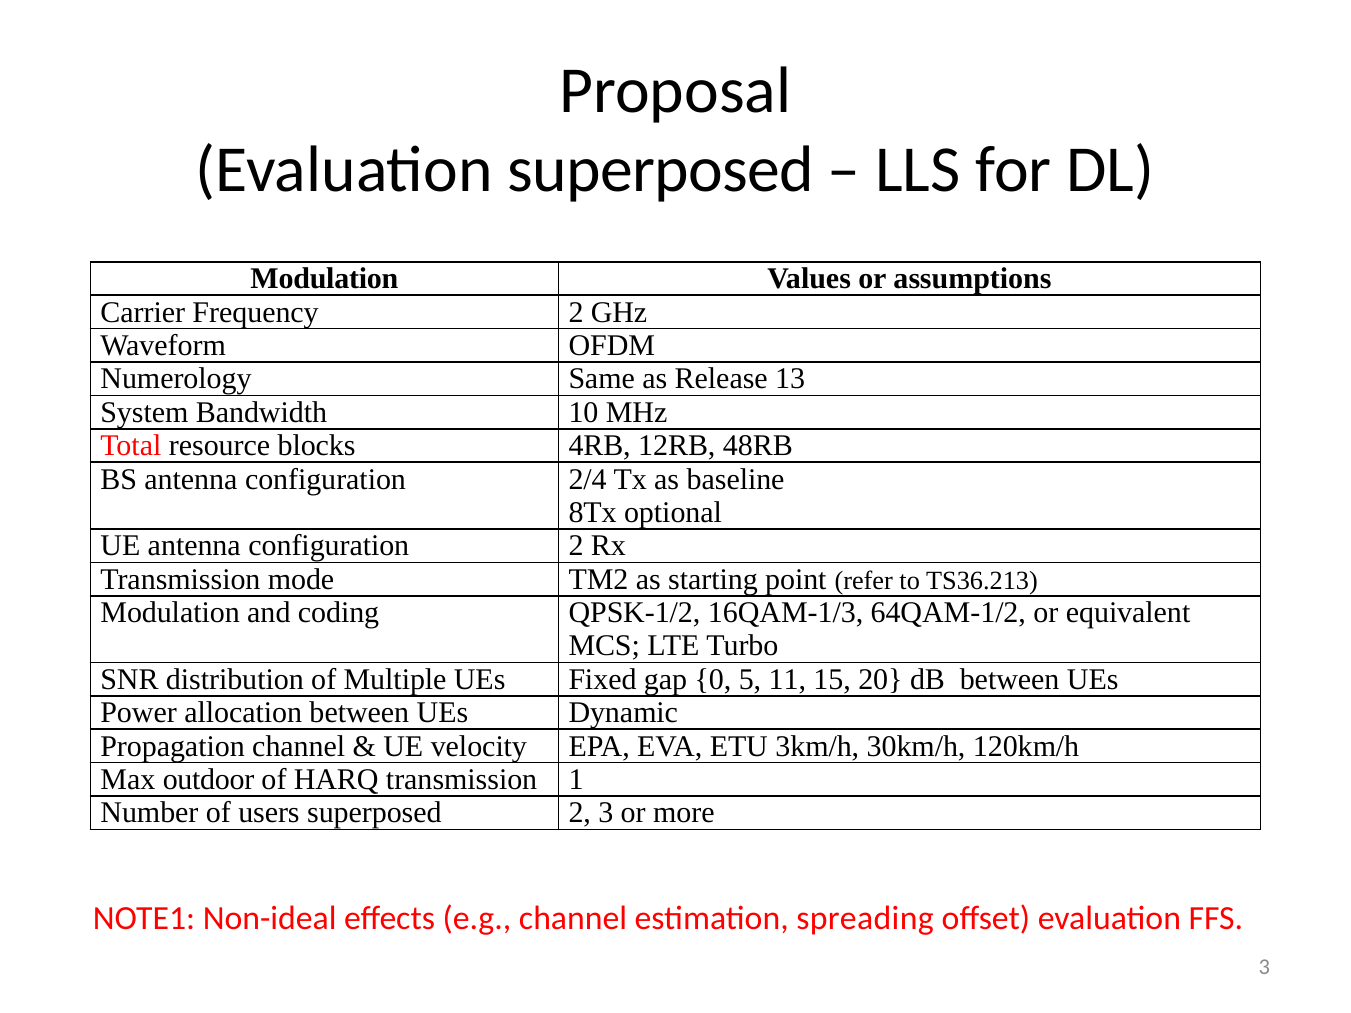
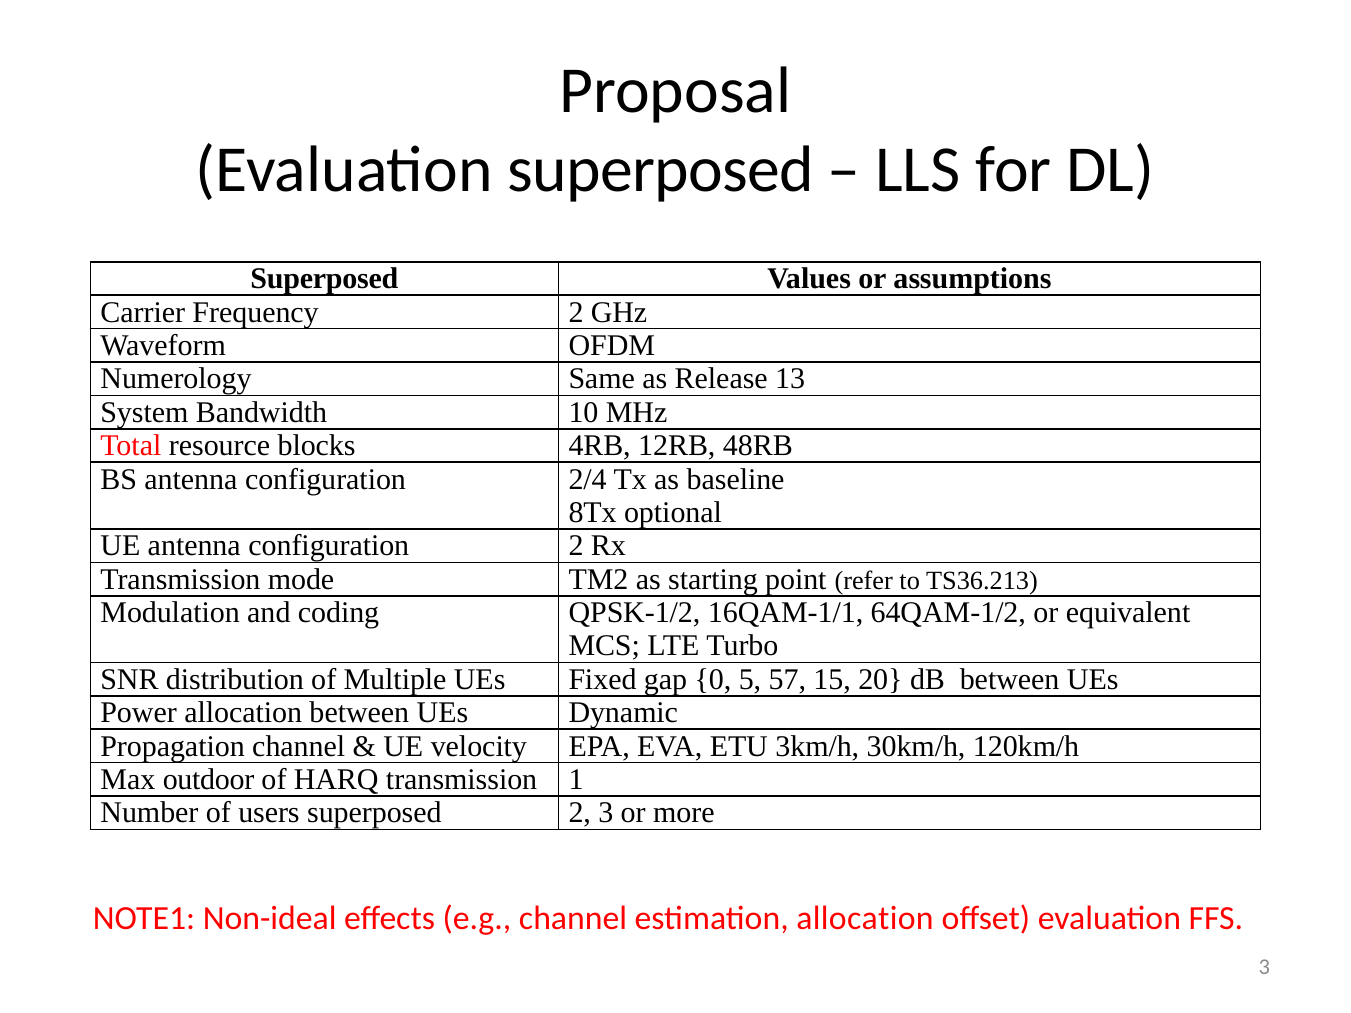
Modulation at (324, 279): Modulation -> Superposed
16QAM-1/3: 16QAM-1/3 -> 16QAM-1/1
11: 11 -> 57
estimation spreading: spreading -> allocation
